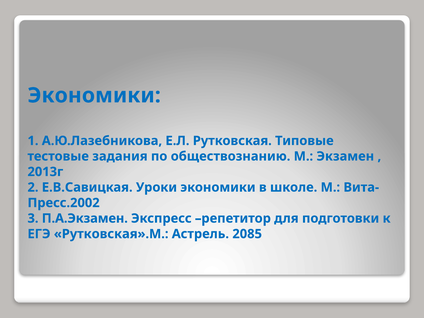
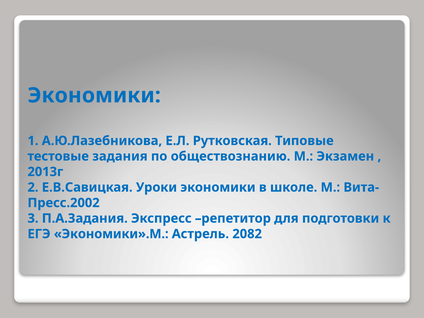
П.А.Экзамен: П.А.Экзамен -> П.А.Задания
Рутковская».М: Рутковская».М -> Экономики».М
2085: 2085 -> 2082
